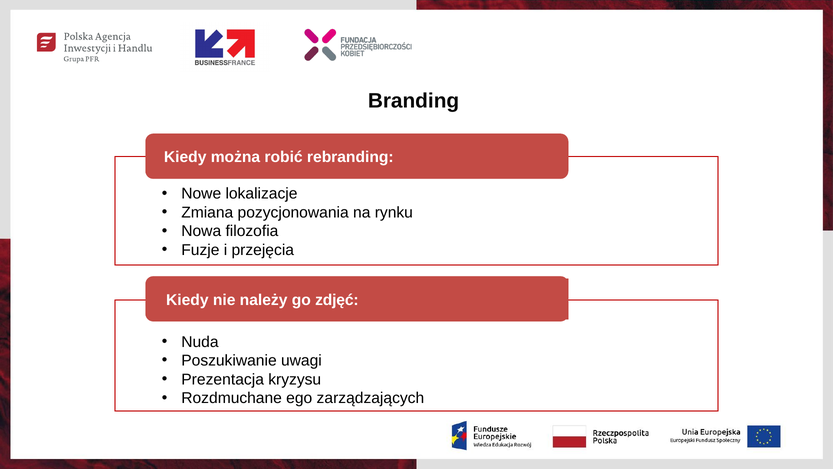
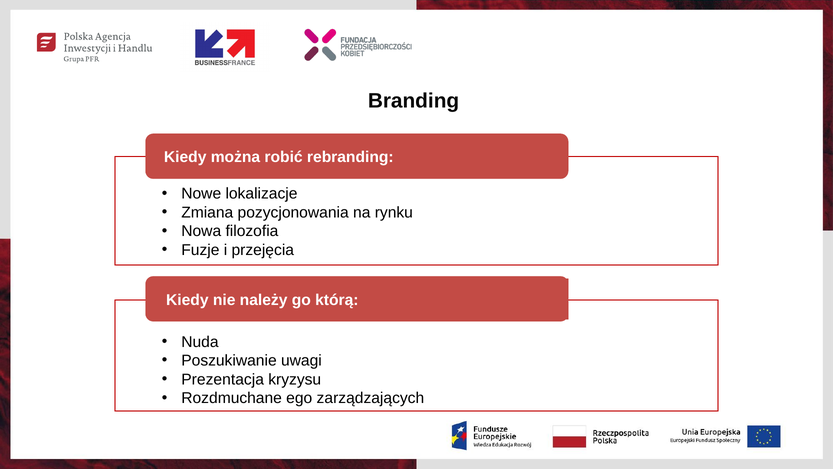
zdjęć: zdjęć -> którą
